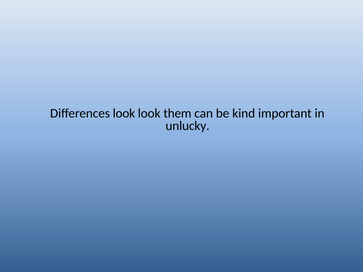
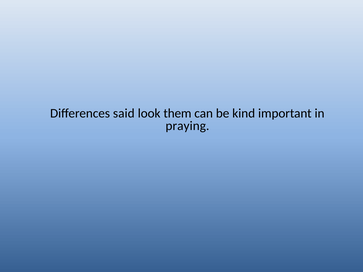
Differences look: look -> said
unlucky: unlucky -> praying
